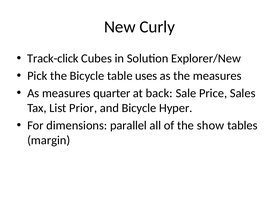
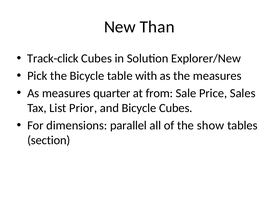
Curly: Curly -> Than
uses: uses -> with
back: back -> from
Bicycle Hyper: Hyper -> Cubes
margin: margin -> section
